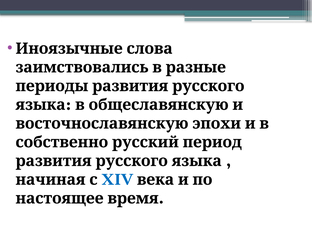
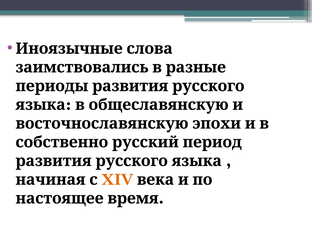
XIV colour: blue -> orange
